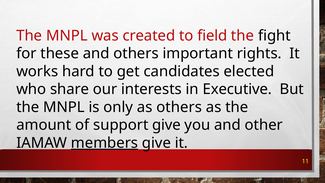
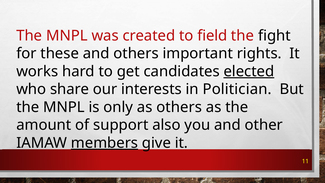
elected underline: none -> present
Executive: Executive -> Politician
support give: give -> also
